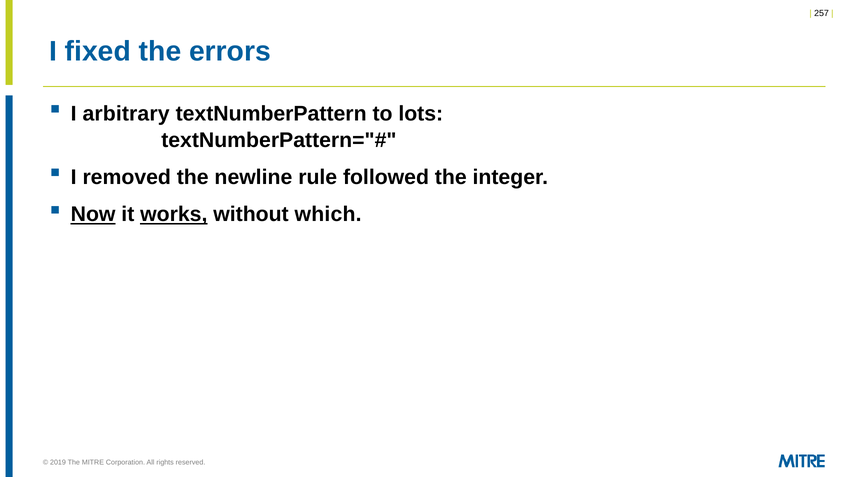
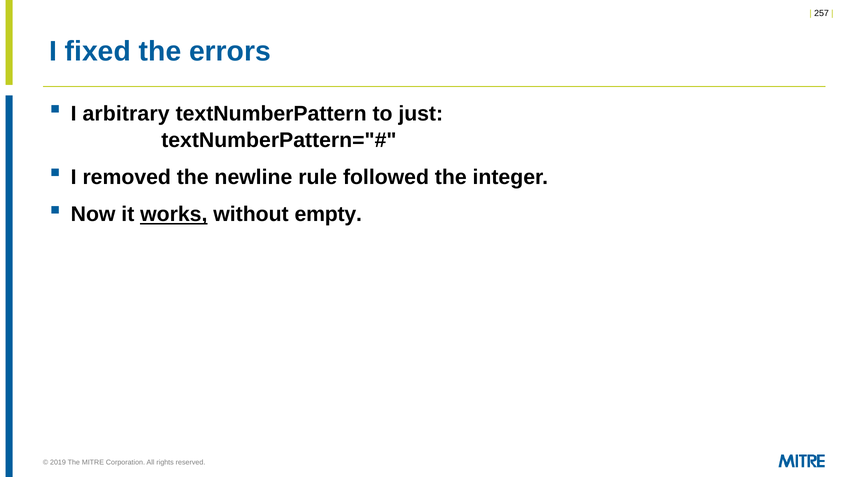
lots: lots -> just
Now underline: present -> none
which: which -> empty
